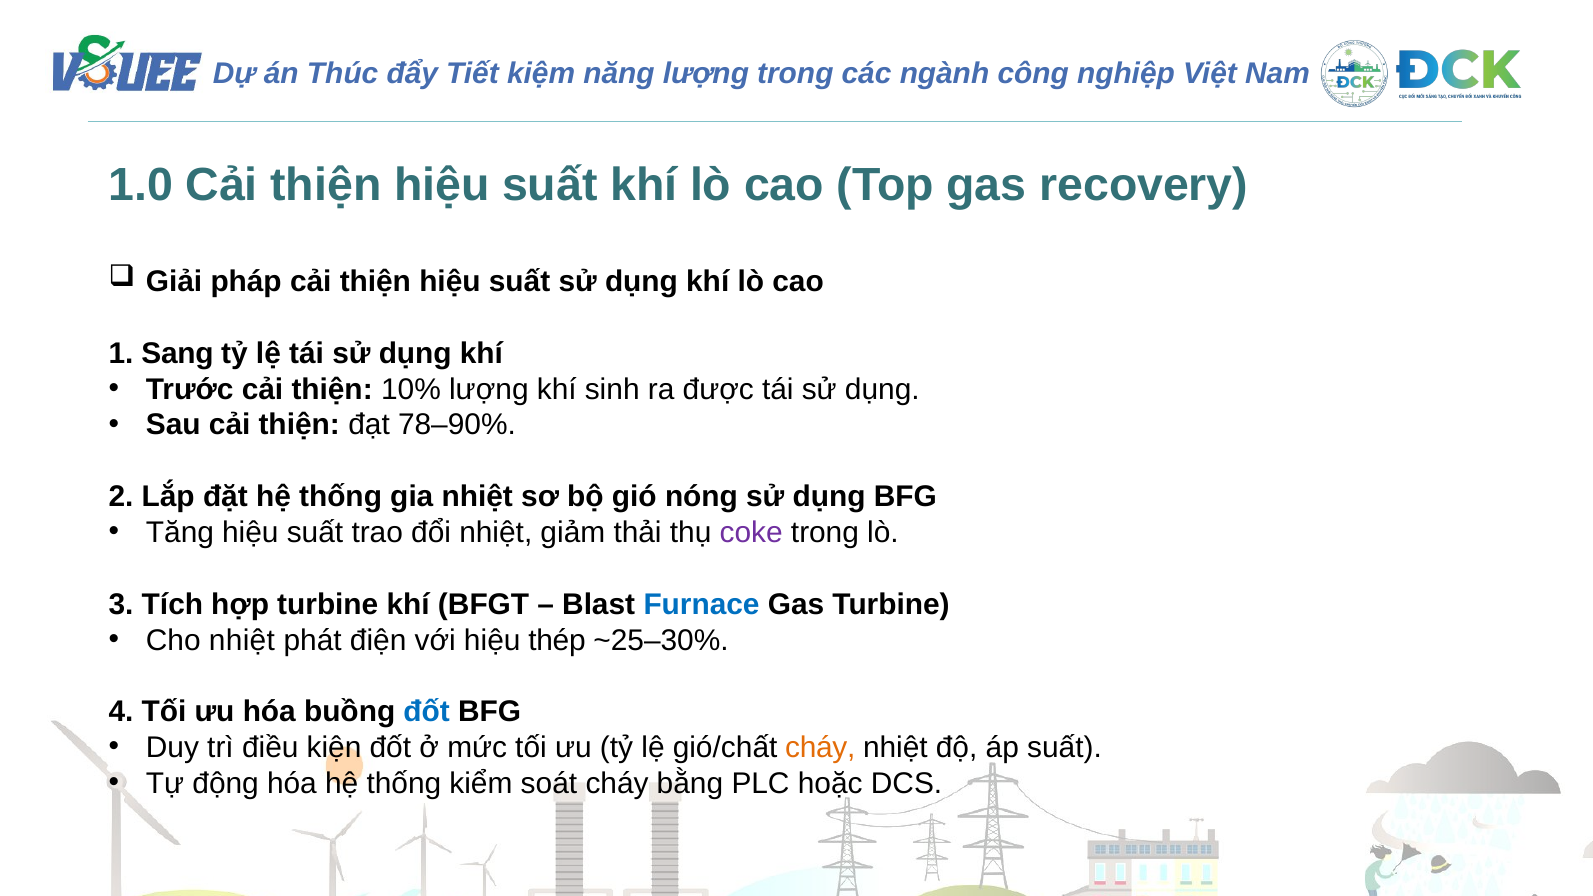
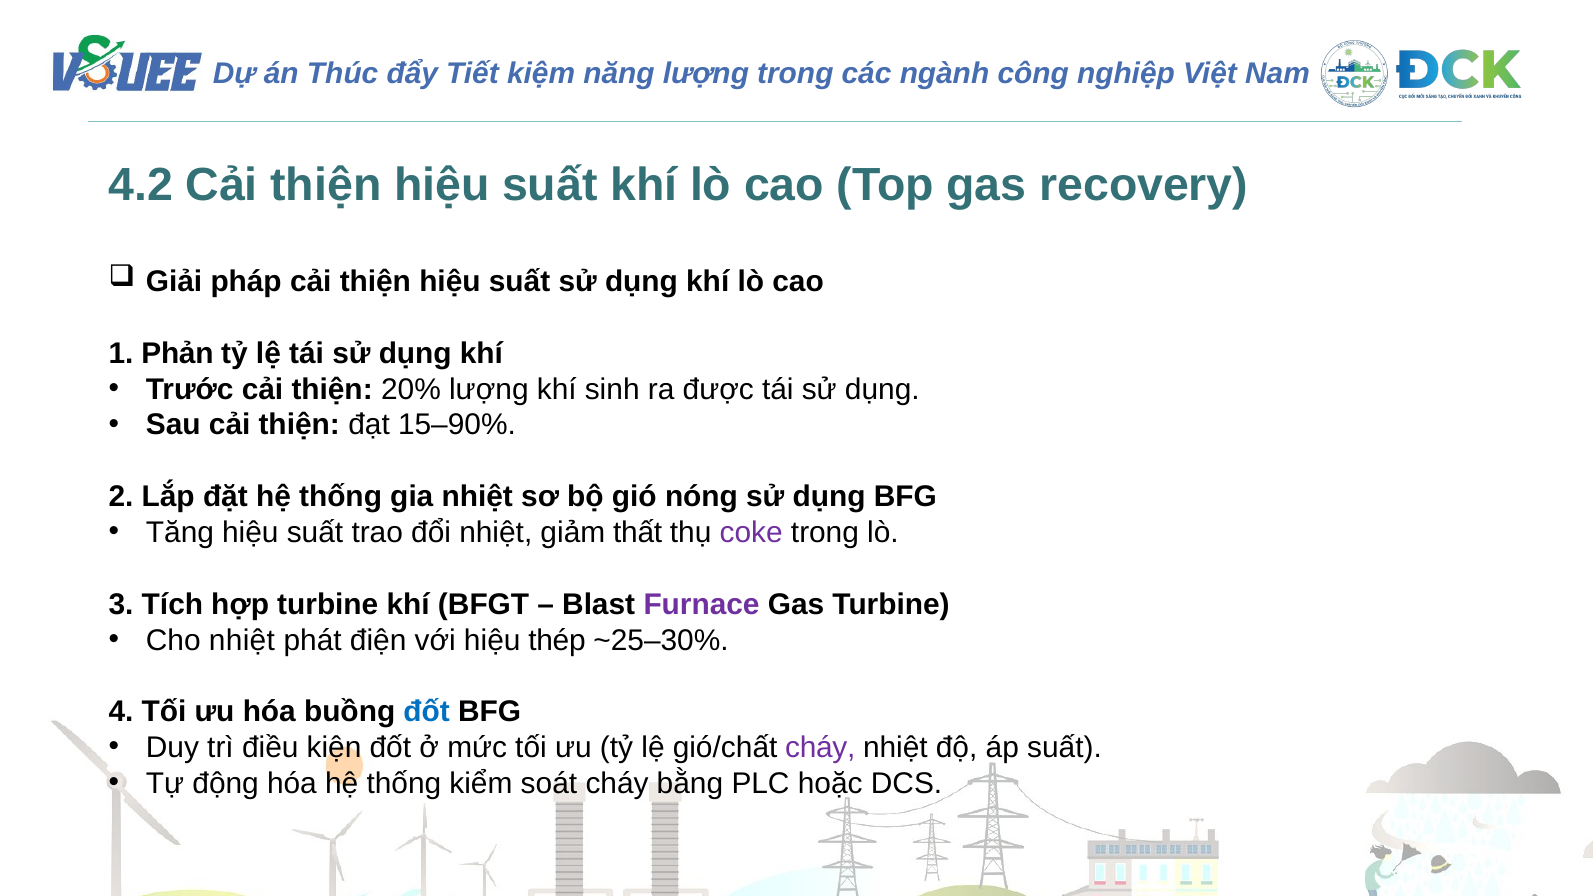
1.0: 1.0 -> 4.2
Sang: Sang -> Phản
10%: 10% -> 20%
78–90%: 78–90% -> 15–90%
thải: thải -> thất
Furnace colour: blue -> purple
cháy at (820, 748) colour: orange -> purple
